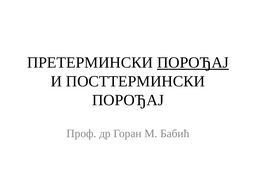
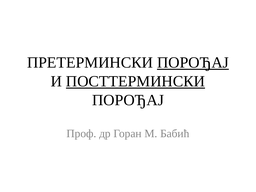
ПОСТТЕРМИНСКИ underline: none -> present
